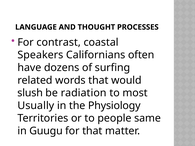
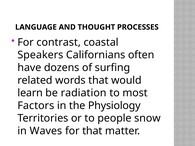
slush: slush -> learn
Usually: Usually -> Factors
same: same -> snow
Guugu: Guugu -> Waves
